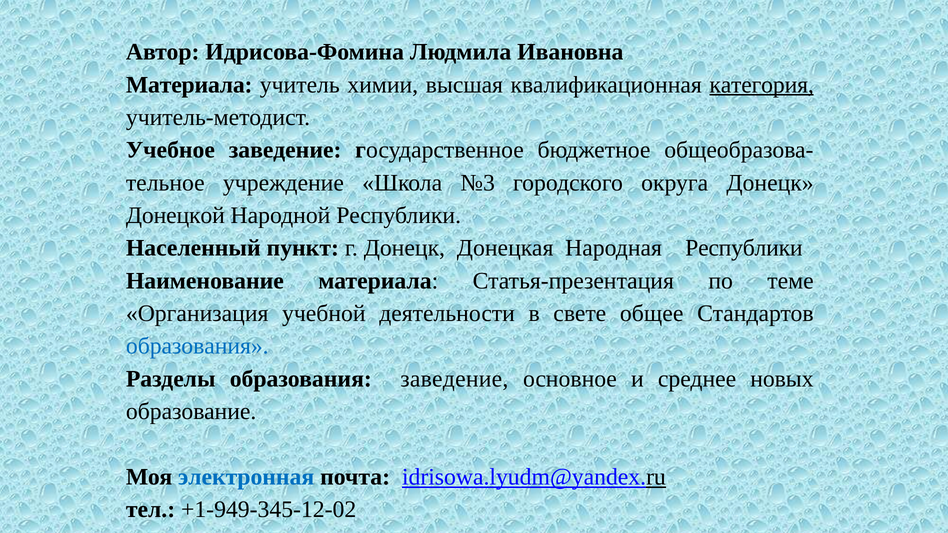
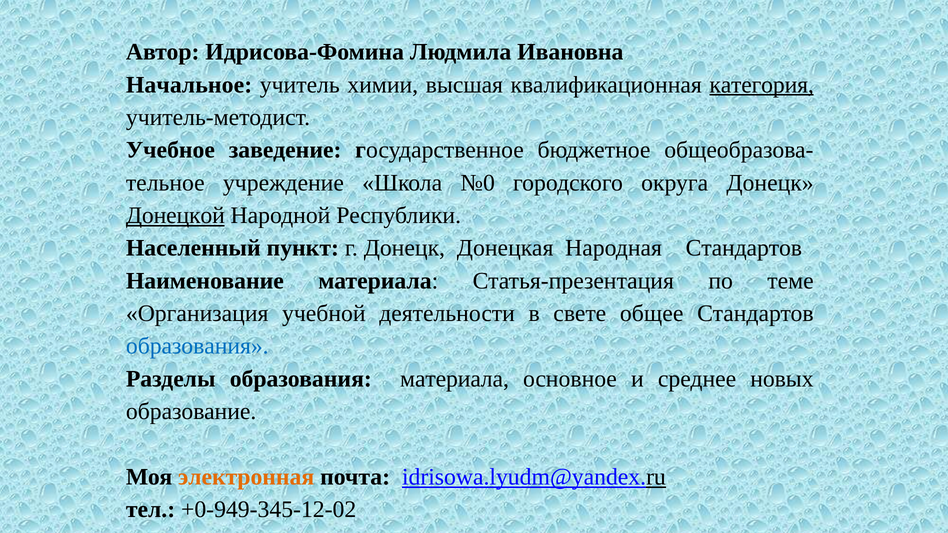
Материала at (189, 85): Материала -> Начальное
№3: №3 -> №0
Донецкой underline: none -> present
Народная Республики: Республики -> Стандартов
образования заведение: заведение -> материала
электронная colour: blue -> orange
+1-949-345-12-02: +1-949-345-12-02 -> +0-949-345-12-02
